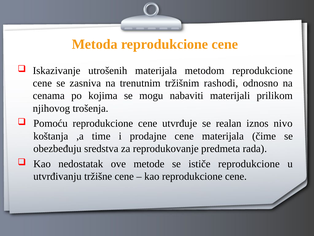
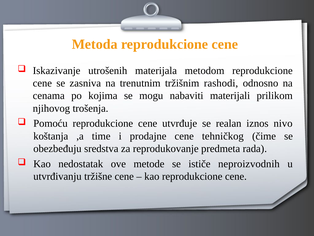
cene materijala: materijala -> tehničkog
ističe reprodukcione: reprodukcione -> neproizvodnih
